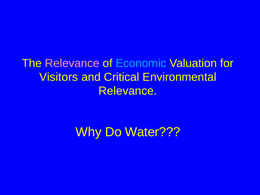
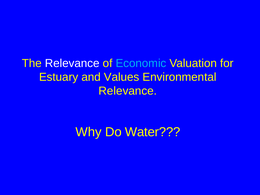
Relevance at (72, 63) colour: pink -> white
Visitors: Visitors -> Estuary
Critical: Critical -> Values
